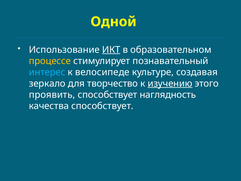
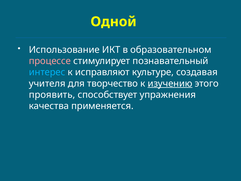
ИКТ underline: present -> none
процессе colour: yellow -> pink
велосипеде: велосипеде -> исправляют
зеркало: зеркало -> учителя
наглядность: наглядность -> упражнения
качества способствует: способствует -> применяется
